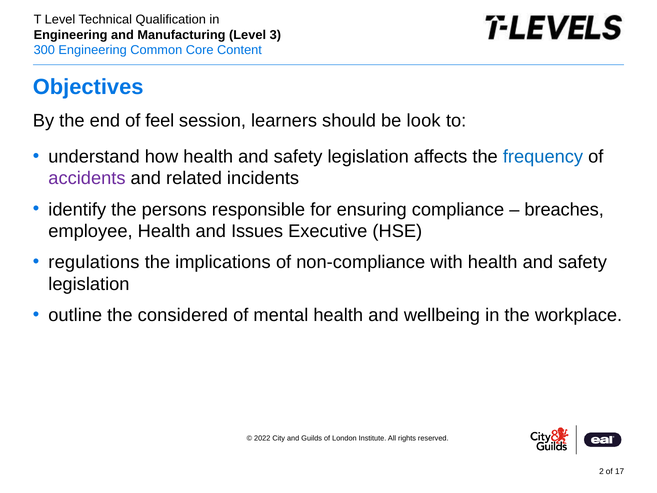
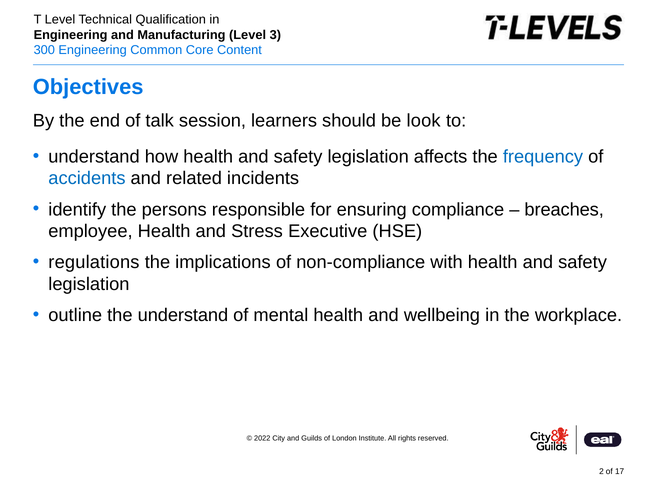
feel: feel -> talk
accidents colour: purple -> blue
Issues: Issues -> Stress
the considered: considered -> understand
